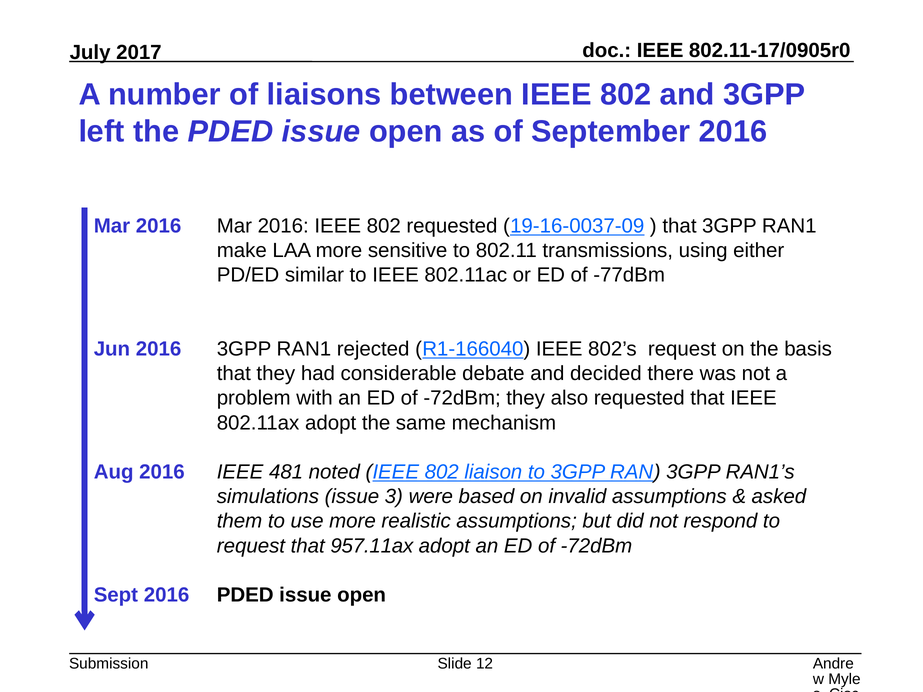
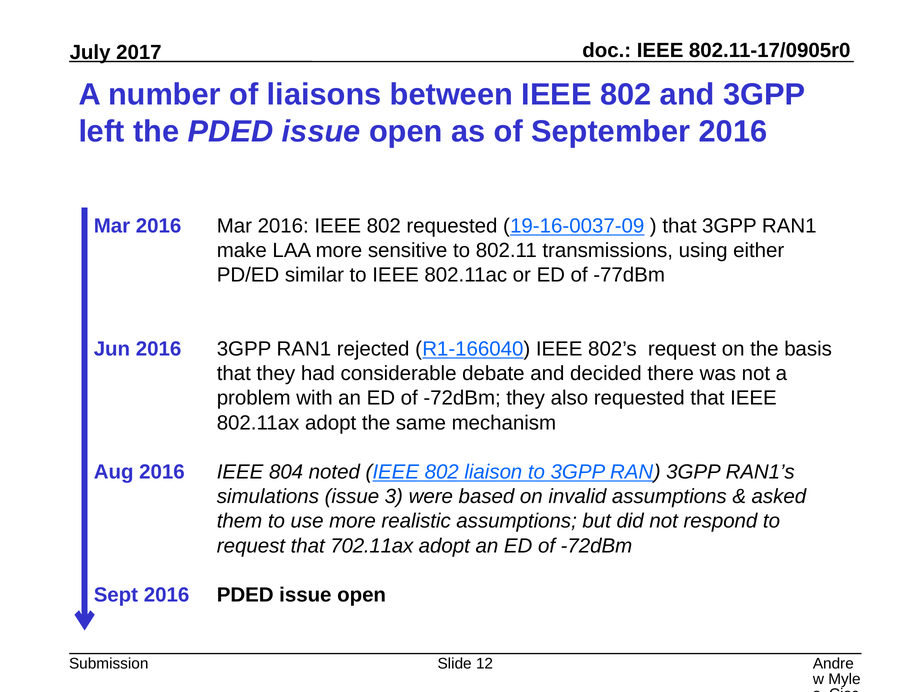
481: 481 -> 804
957.11ax: 957.11ax -> 702.11ax
